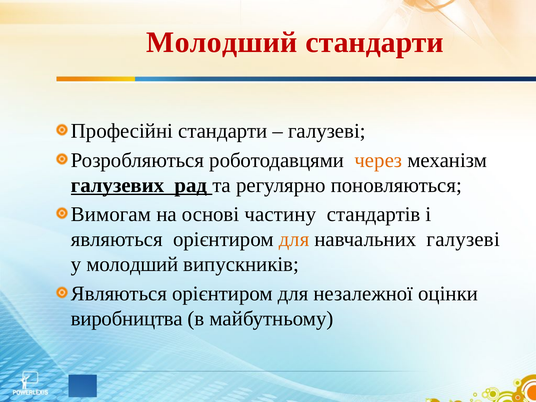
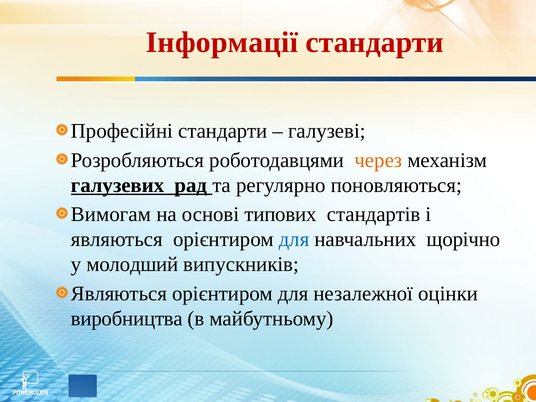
Молодший at (222, 42): Молодший -> Інформації
частину: частину -> типових
для at (294, 239) colour: orange -> blue
навчальних галузеві: галузеві -> щорічно
